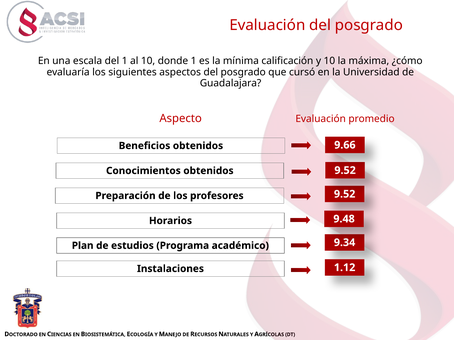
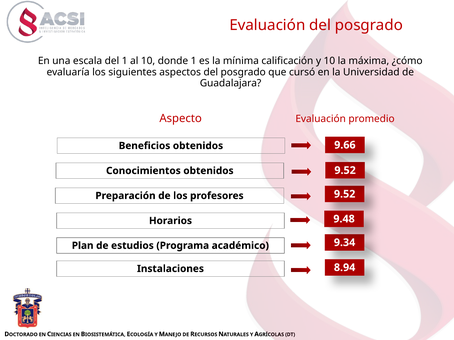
1.12: 1.12 -> 8.94
